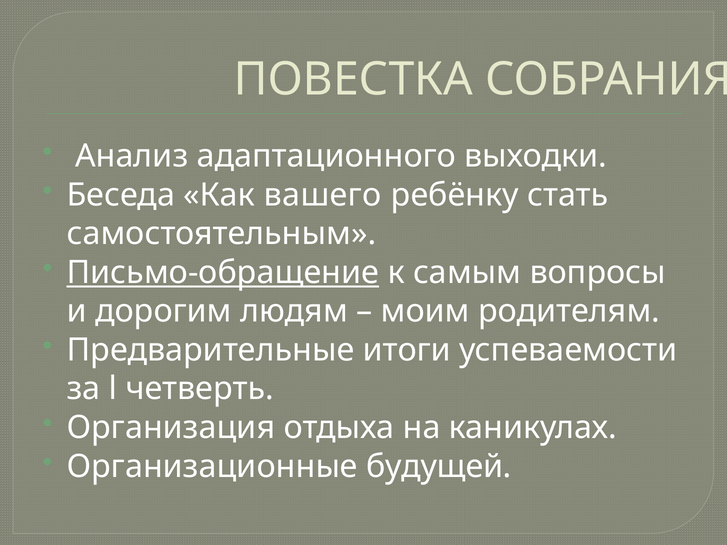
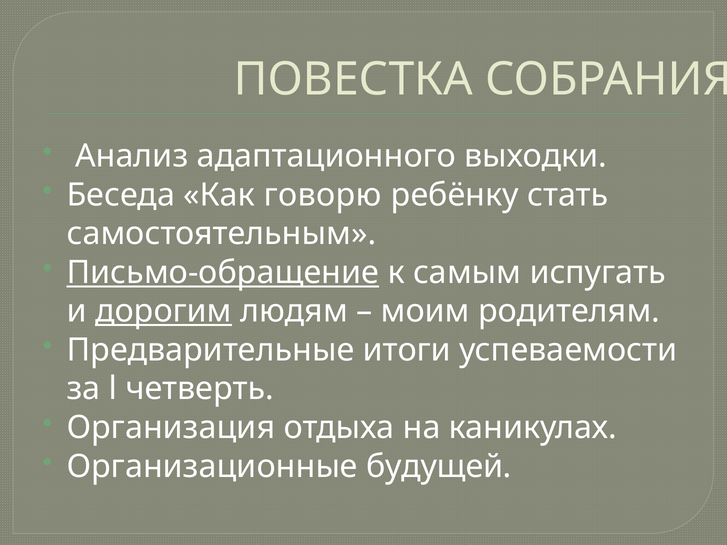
вашего: вашего -> говорю
вопросы: вопросы -> испугать
дорогим underline: none -> present
